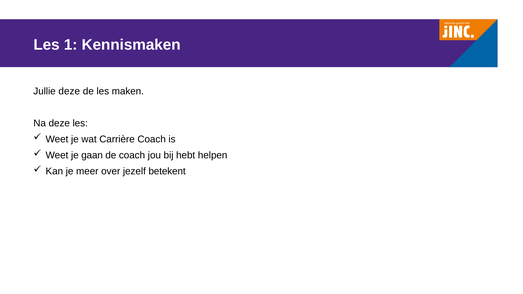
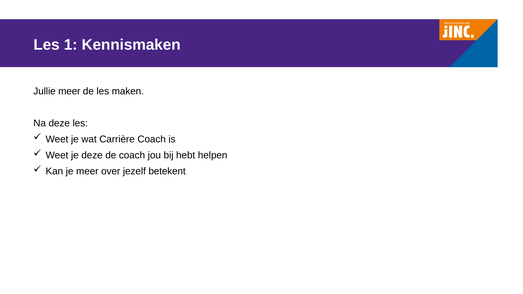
Jullie deze: deze -> meer
je gaan: gaan -> deze
